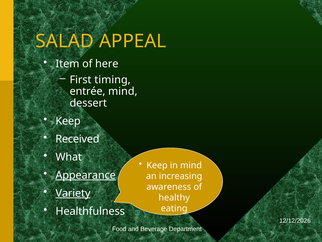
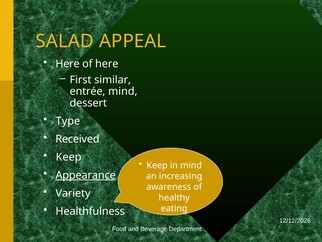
Item at (67, 64): Item -> Here
timing: timing -> similar
Keep at (68, 121): Keep -> Type
What at (69, 157): What -> Keep
Variety underline: present -> none
